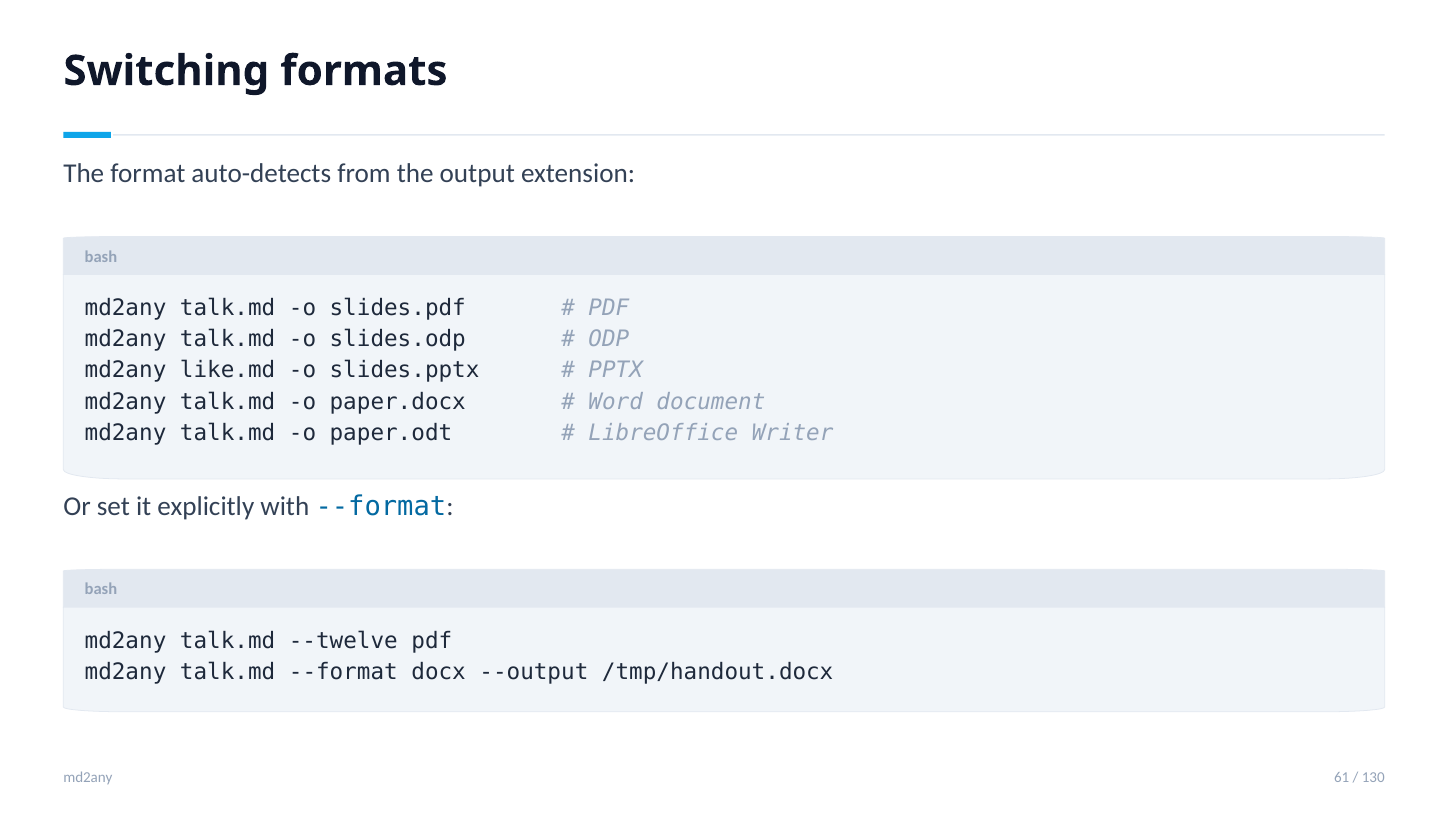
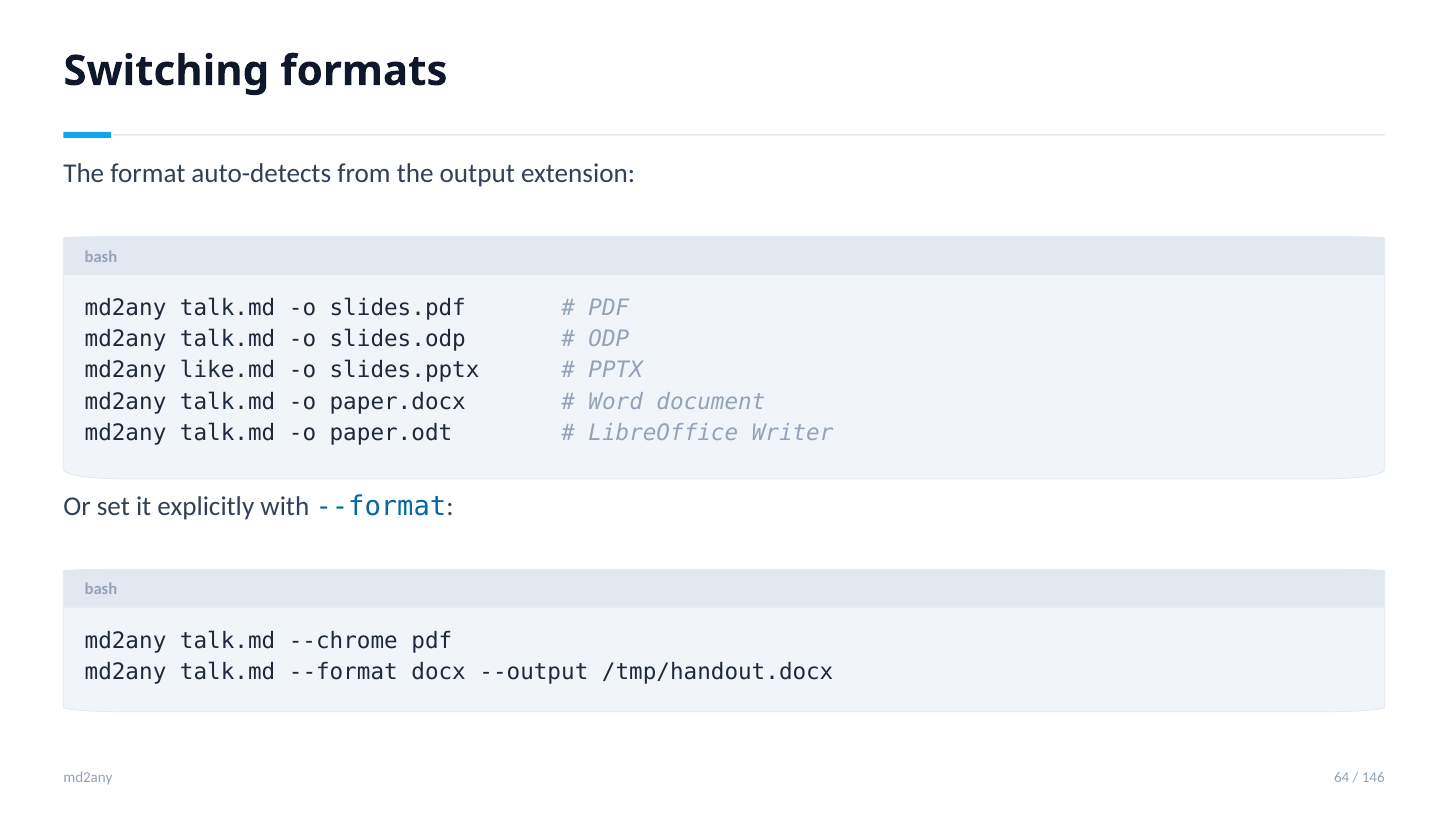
--twelve: --twelve -> --chrome
61: 61 -> 64
130: 130 -> 146
